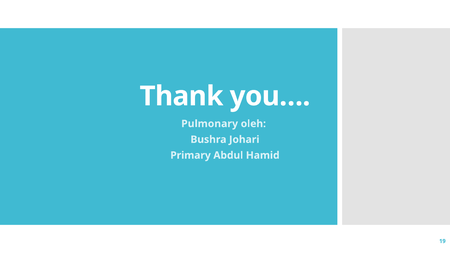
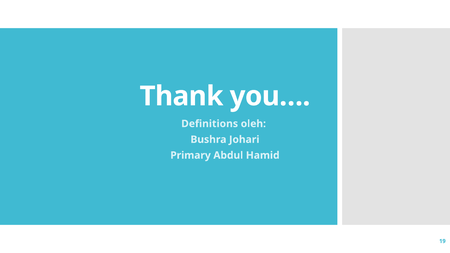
Pulmonary: Pulmonary -> Definitions
